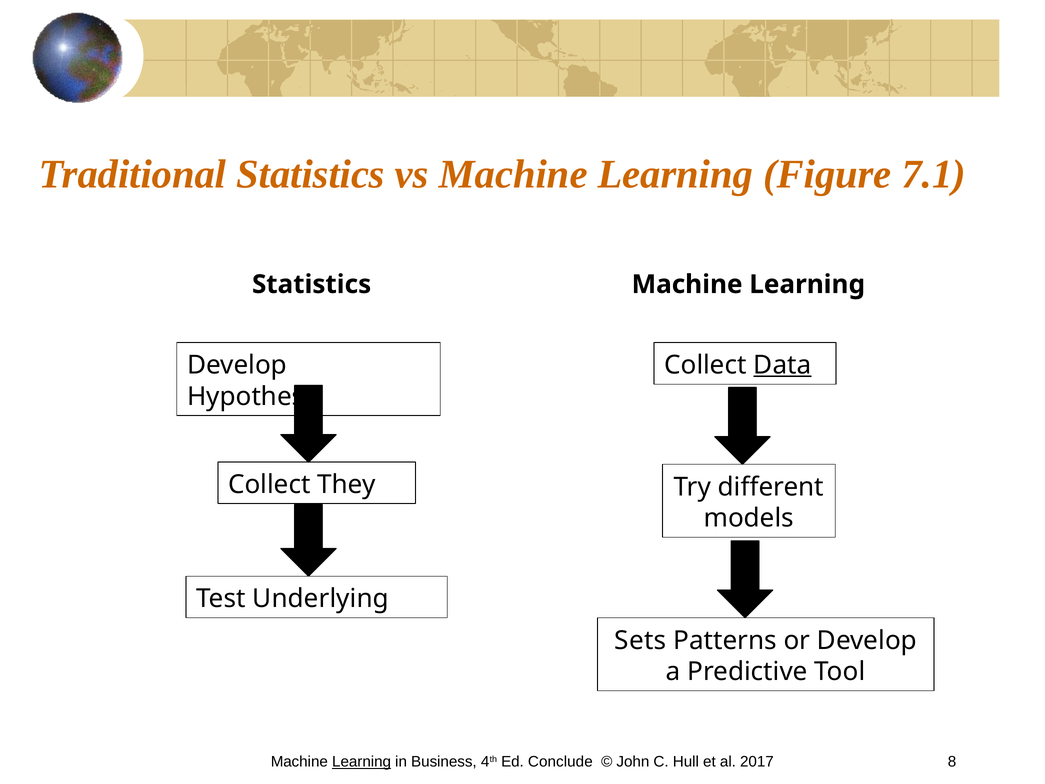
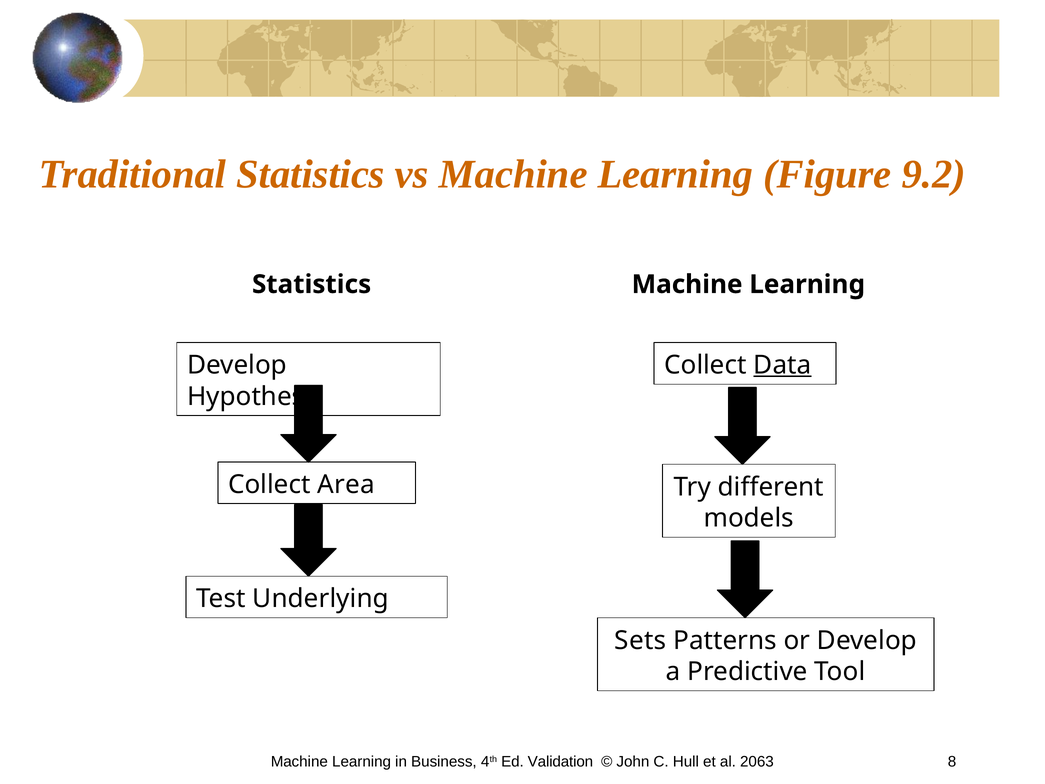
7.1: 7.1 -> 9.2
They: They -> Area
Learning at (362, 762) underline: present -> none
Conclude: Conclude -> Validation
2017: 2017 -> 2063
